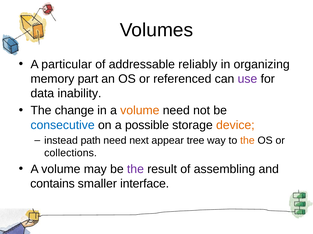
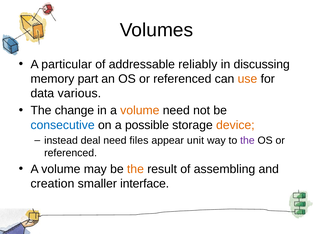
organizing: organizing -> discussing
use colour: purple -> orange
inability: inability -> various
path: path -> deal
next: next -> files
tree: tree -> unit
the at (247, 141) colour: orange -> purple
collections at (71, 153): collections -> referenced
the at (135, 170) colour: purple -> orange
contains: contains -> creation
